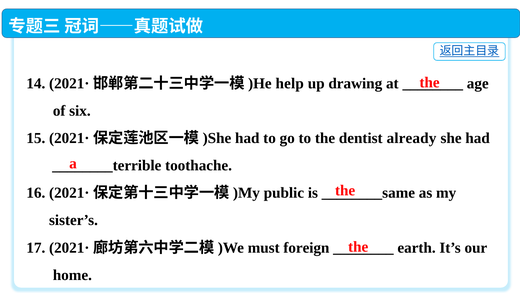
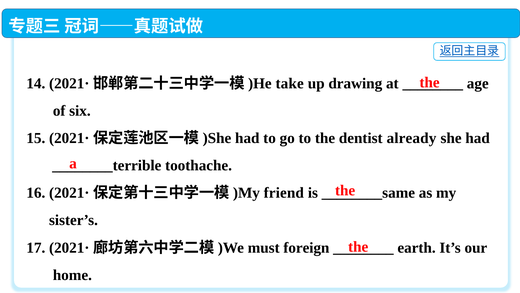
help: help -> take
public: public -> friend
